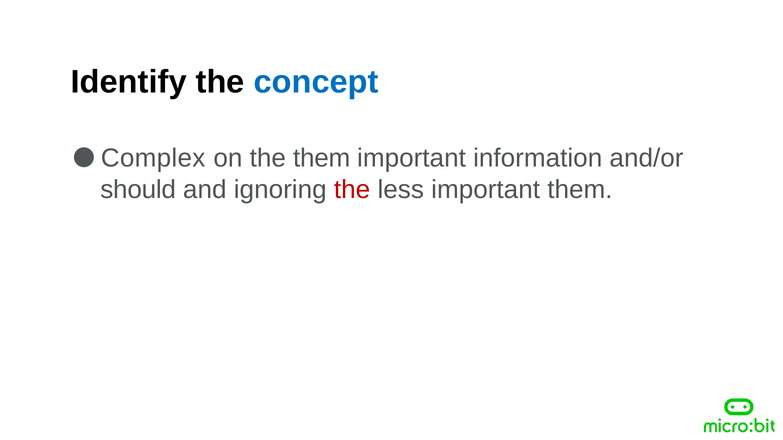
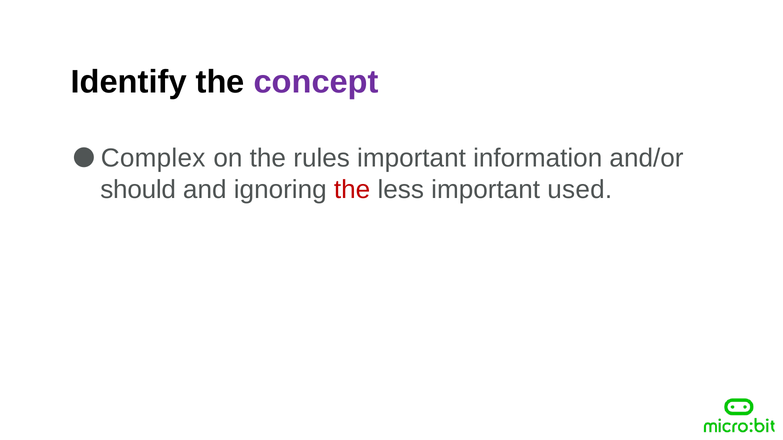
concept colour: blue -> purple
the them: them -> rules
important them: them -> used
